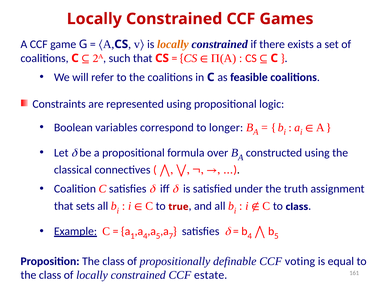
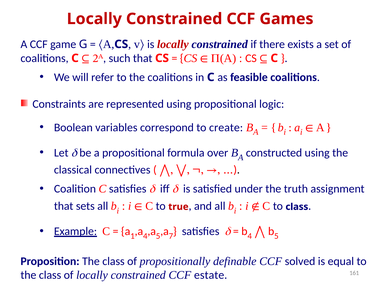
locally at (173, 44) colour: orange -> red
longer: longer -> create
voting: voting -> solved
